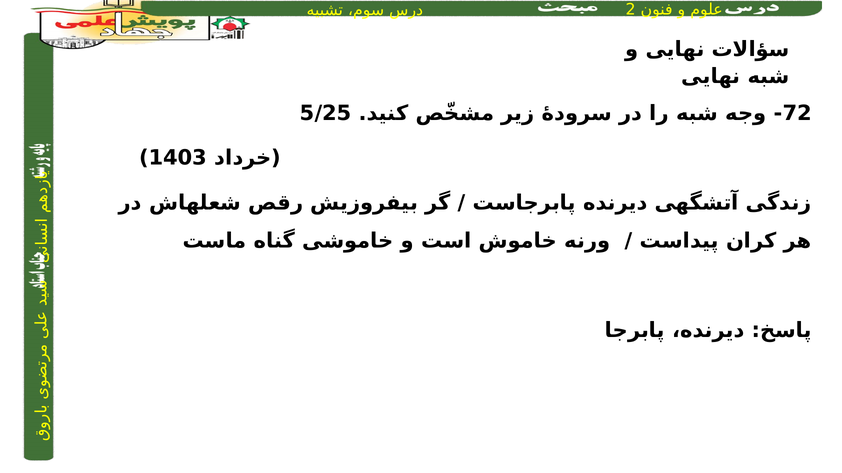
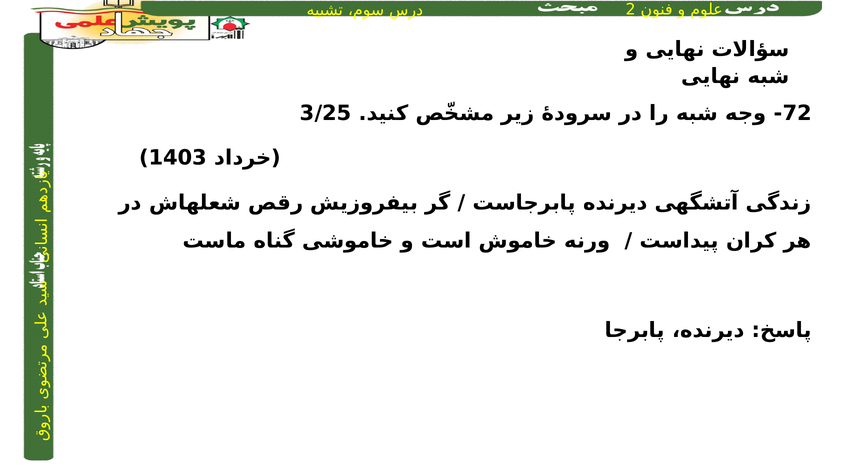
5/25: 5/25 -> 3/25
